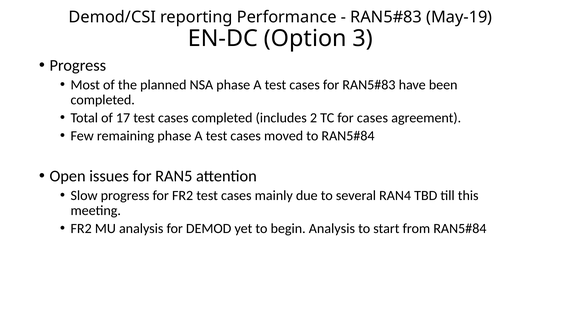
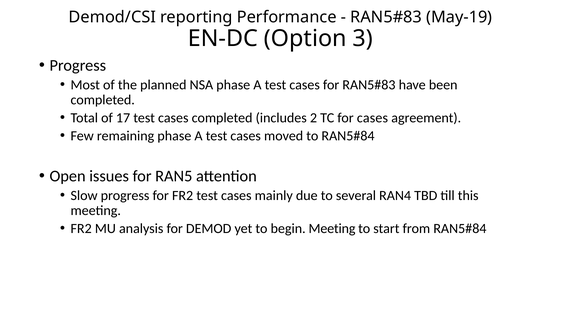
begin Analysis: Analysis -> Meeting
